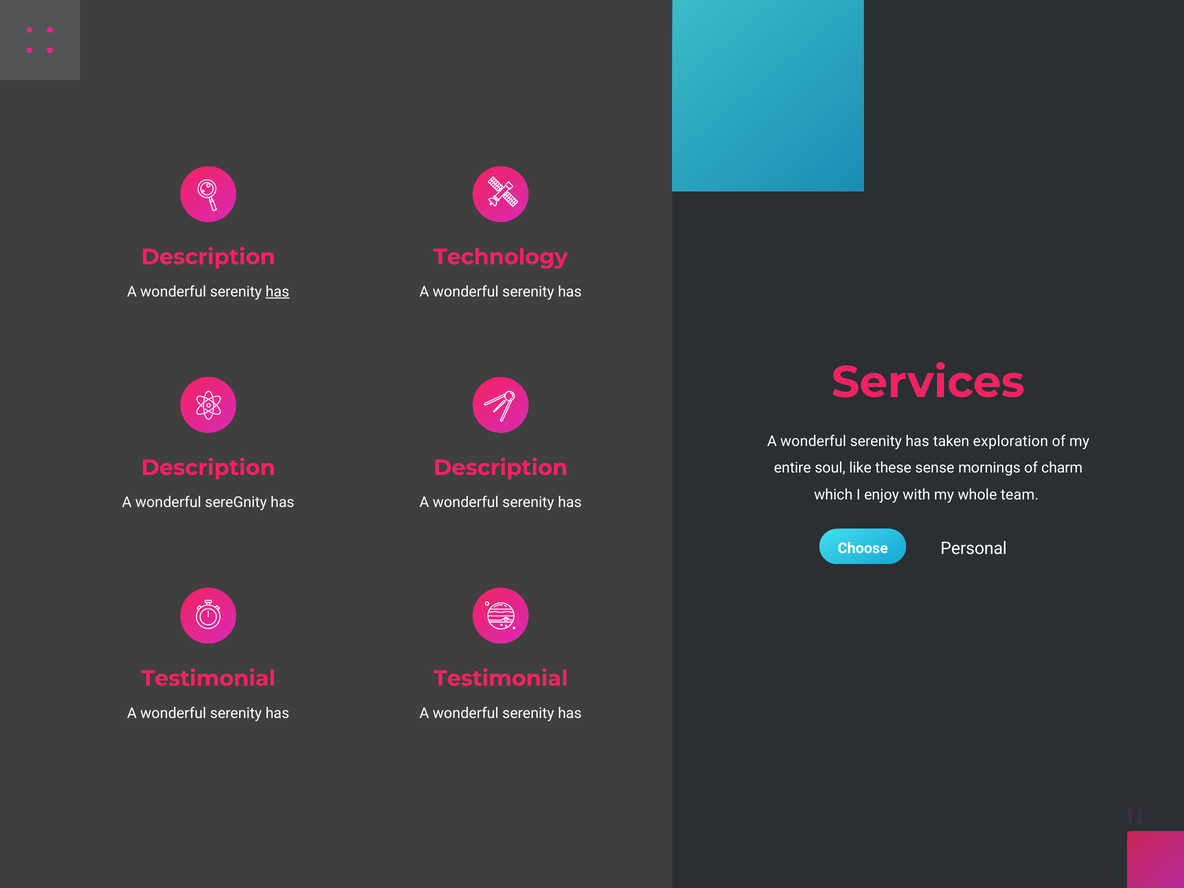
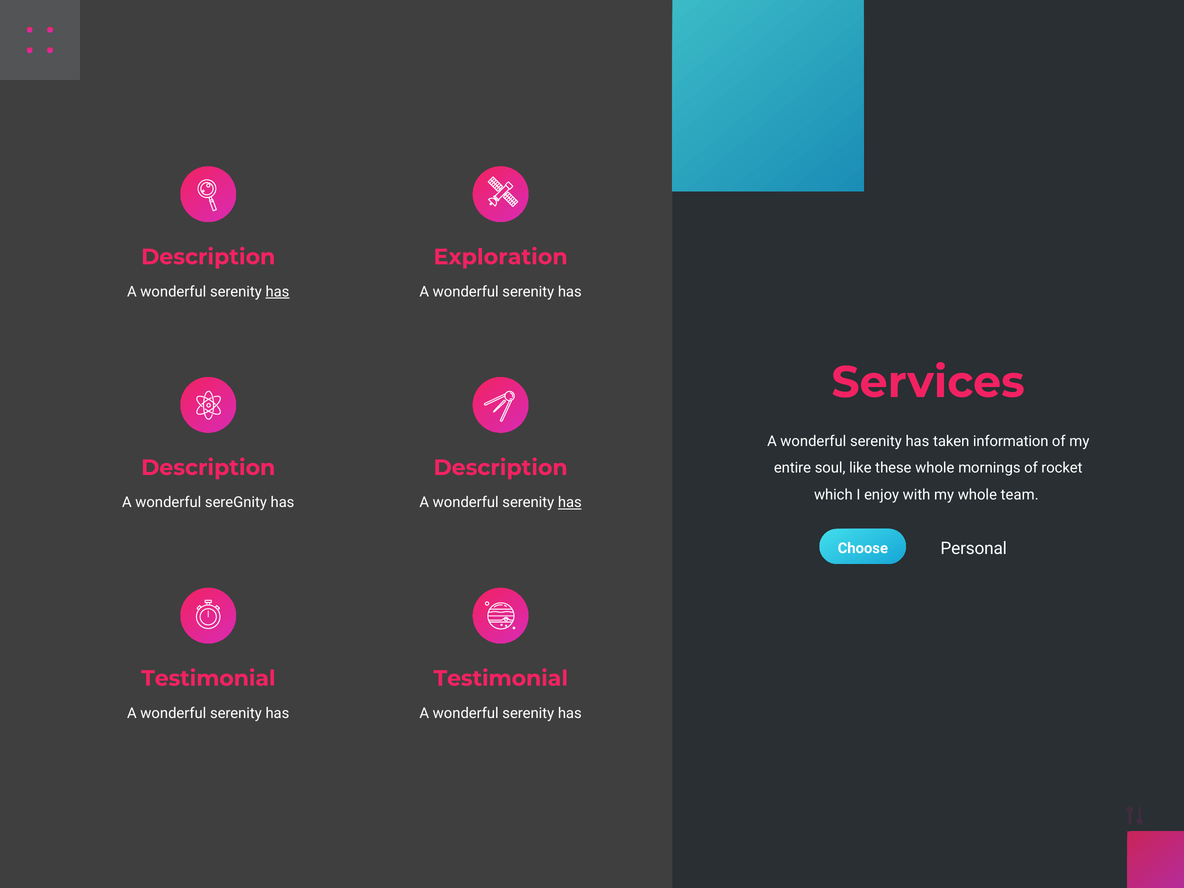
Technology: Technology -> Exploration
exploration: exploration -> information
these sense: sense -> whole
charm: charm -> rocket
has at (570, 503) underline: none -> present
